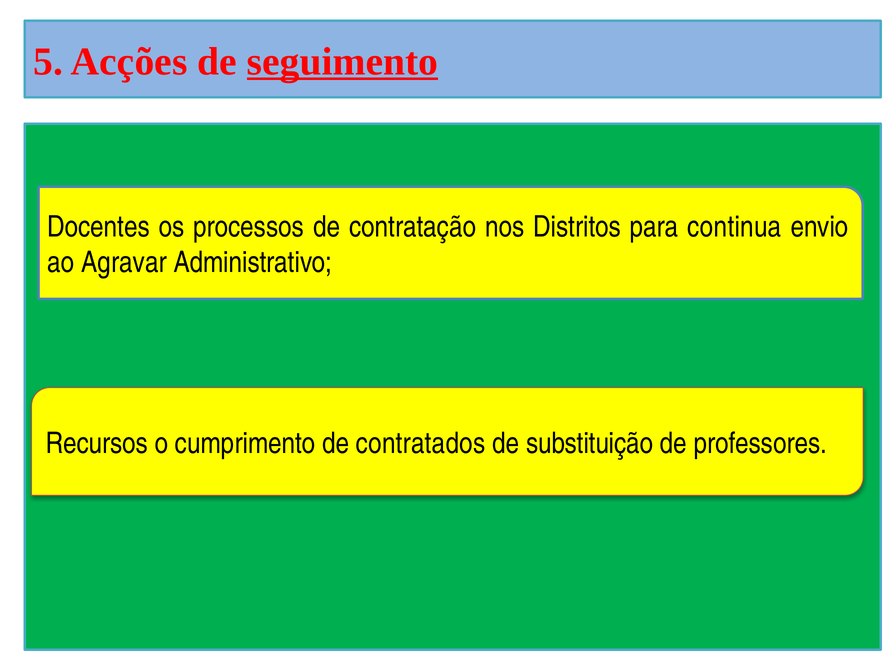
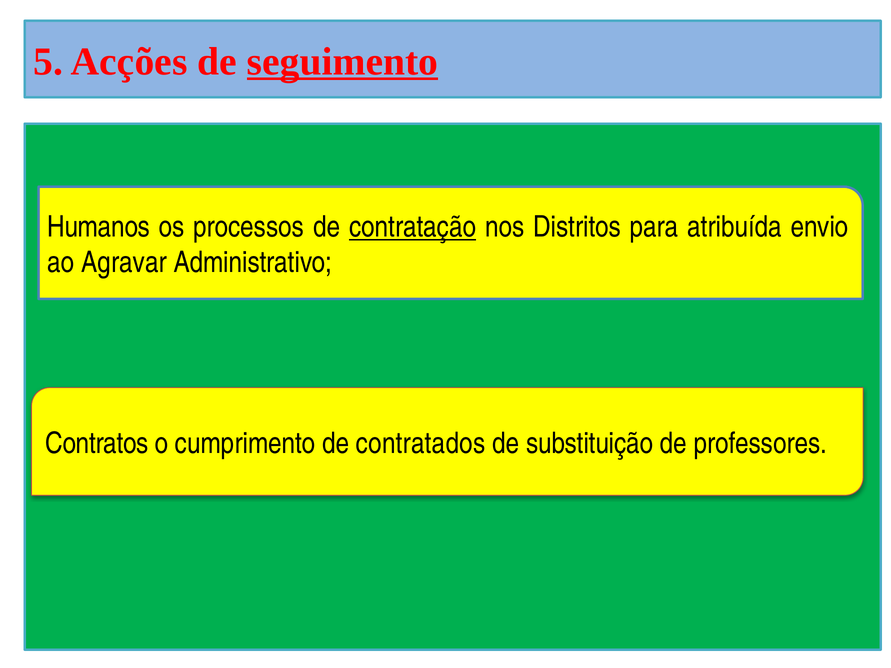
Docentes: Docentes -> Humanos
contratação underline: none -> present
continua: continua -> atribuída
Recursos: Recursos -> Contratos
